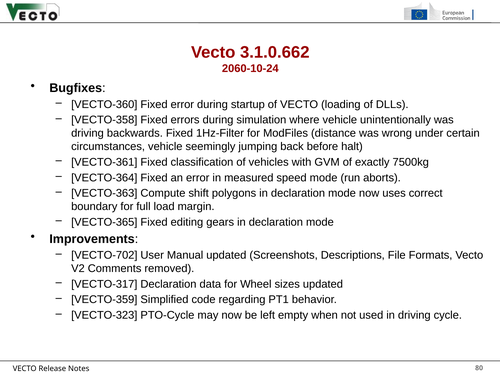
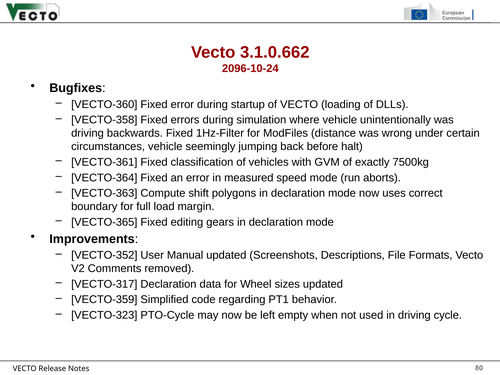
2060-10-24: 2060-10-24 -> 2096-10-24
VECTO-702: VECTO-702 -> VECTO-352
